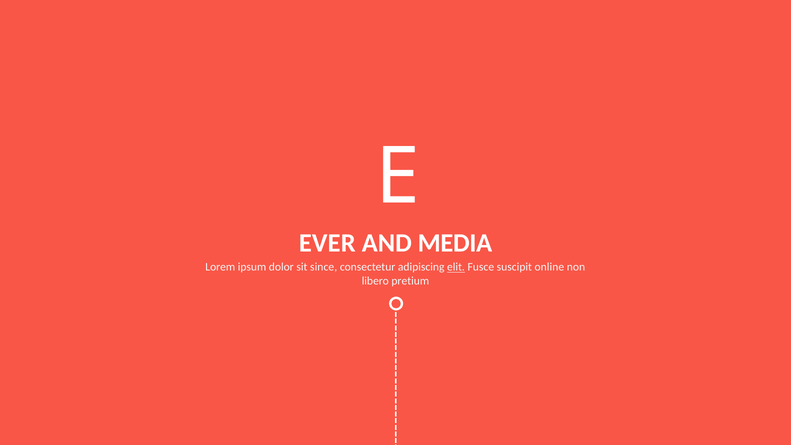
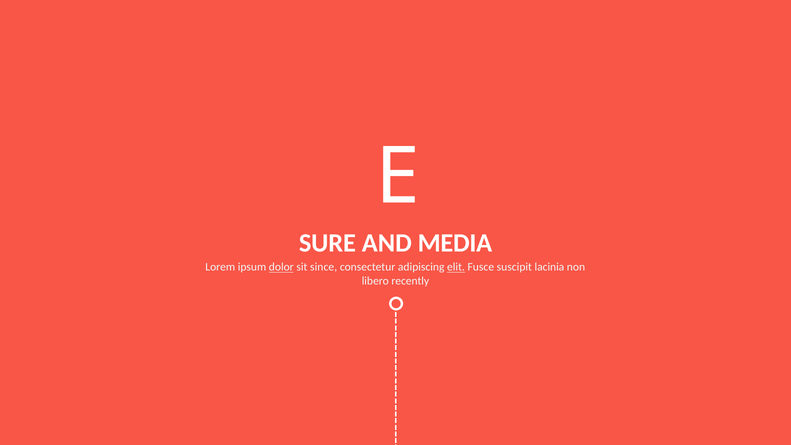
EVER: EVER -> SURE
dolor underline: none -> present
online: online -> lacinia
pretium: pretium -> recently
